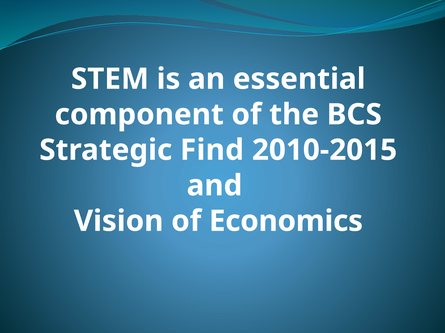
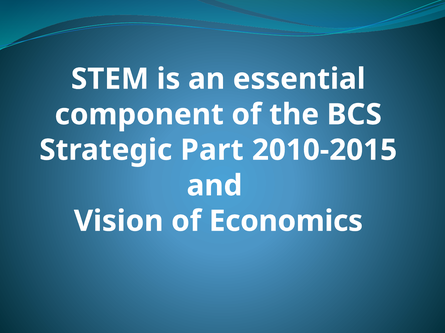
Find: Find -> Part
